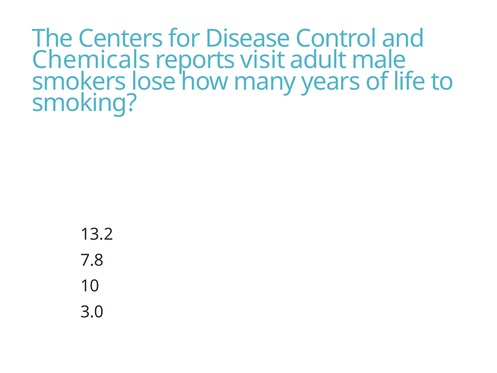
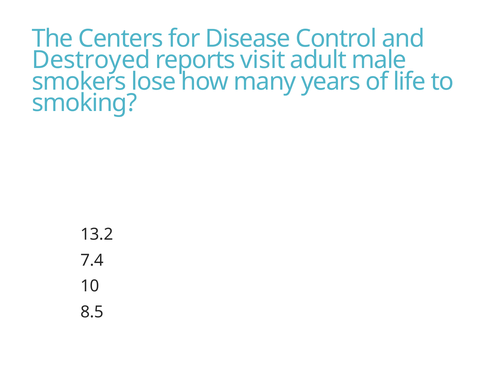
Chemicals: Chemicals -> Destroyed
7.8: 7.8 -> 7.4
3.0: 3.0 -> 8.5
